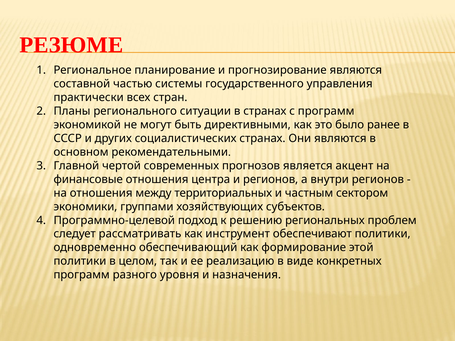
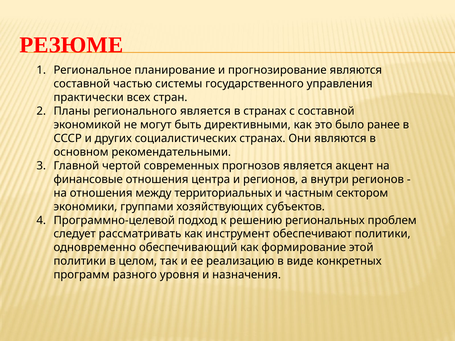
регионального ситуации: ситуации -> является
с программ: программ -> составной
